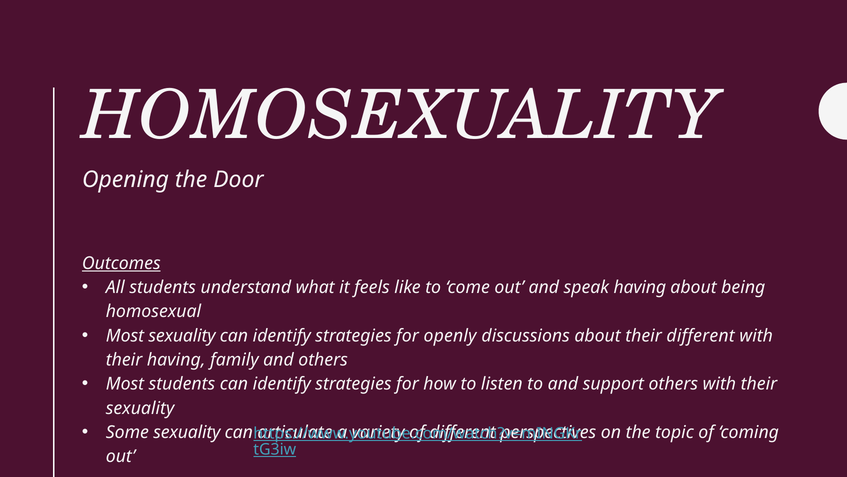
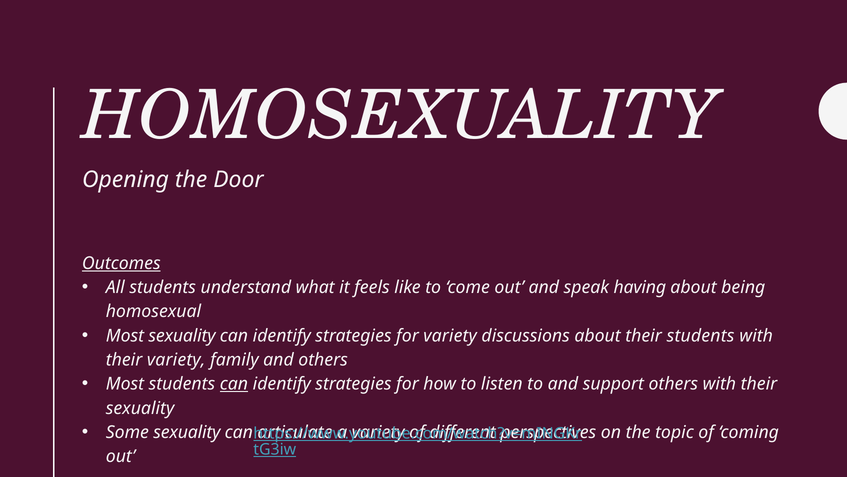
for openly: openly -> variety
their different: different -> students
their having: having -> variety
can at (234, 384) underline: none -> present
